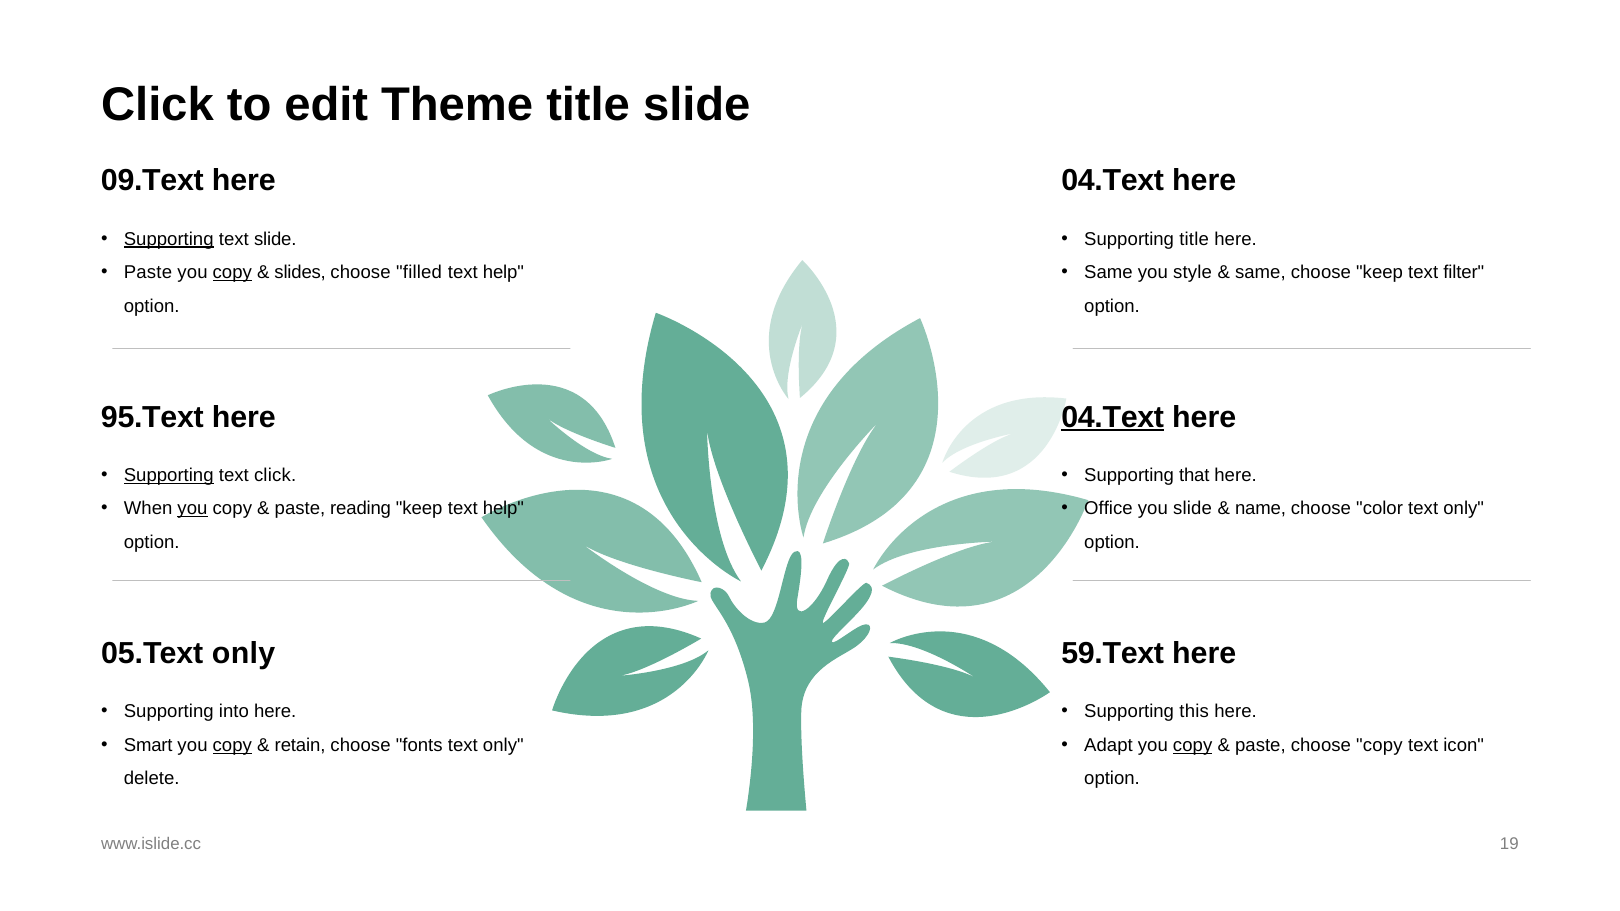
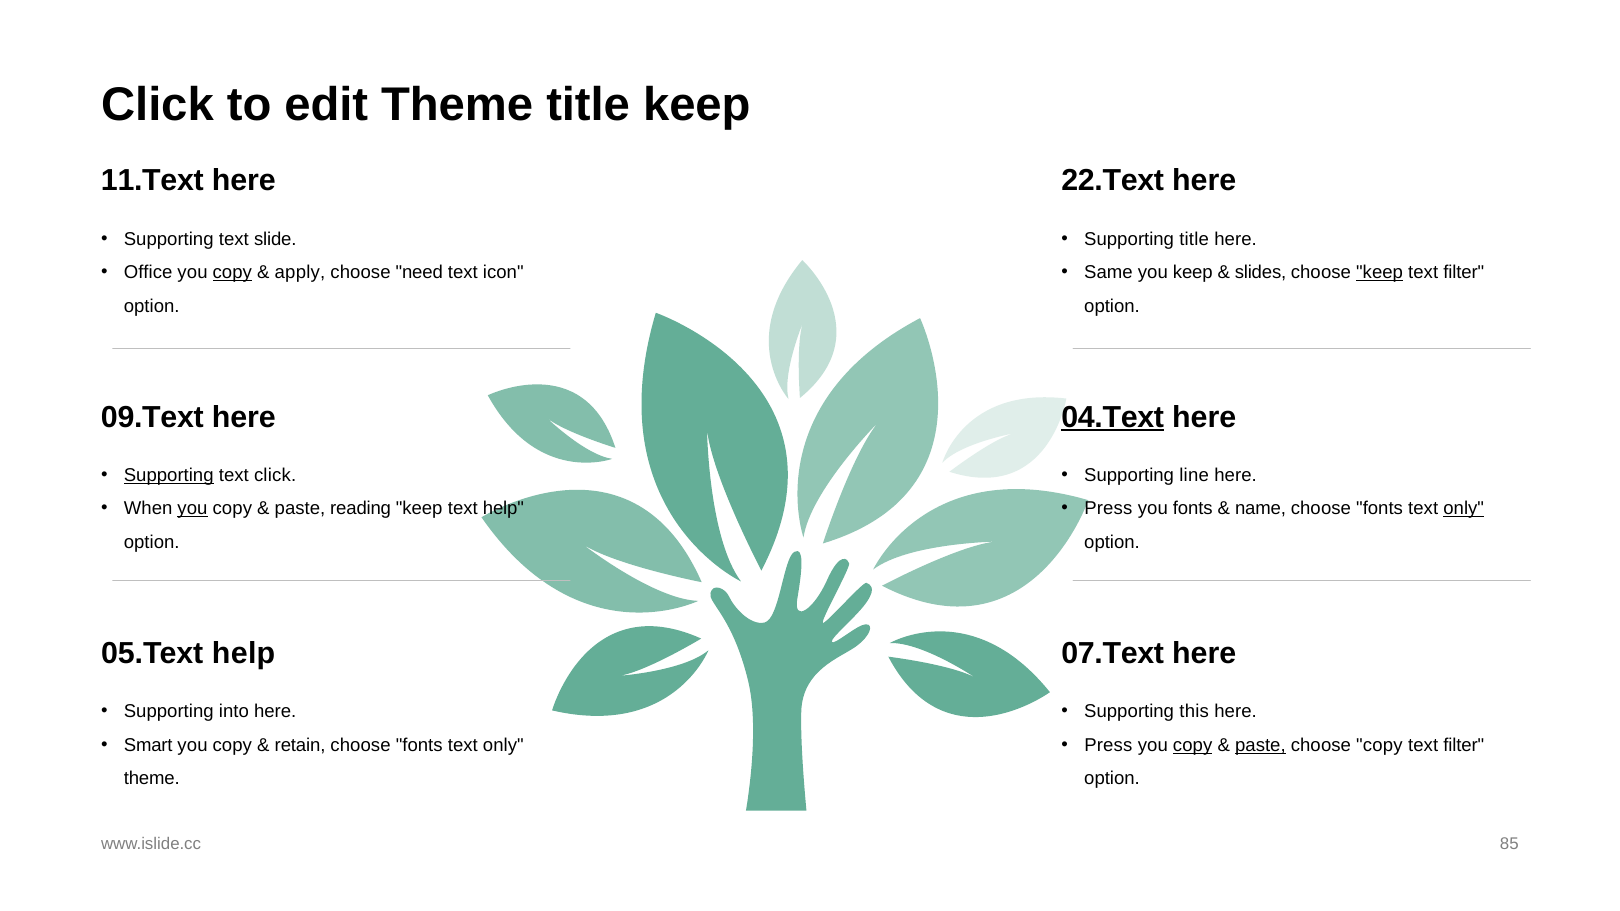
title slide: slide -> keep
09.Text: 09.Text -> 11.Text
04.Text at (1113, 181): 04.Text -> 22.Text
Supporting at (169, 239) underline: present -> none
Paste at (148, 273): Paste -> Office
slides: slides -> apply
filled: filled -> need
help at (503, 273): help -> icon
you style: style -> keep
same at (1260, 273): same -> slides
keep at (1380, 273) underline: none -> present
95.Text: 95.Text -> 09.Text
that: that -> line
Office at (1108, 509): Office -> Press
you slide: slide -> fonts
color at (1380, 509): color -> fonts
only at (1464, 509) underline: none -> present
05.Text only: only -> help
59.Text: 59.Text -> 07.Text
copy at (232, 745) underline: present -> none
Adapt at (1108, 745): Adapt -> Press
paste at (1260, 745) underline: none -> present
icon at (1464, 745): icon -> filter
delete at (152, 779): delete -> theme
19: 19 -> 85
